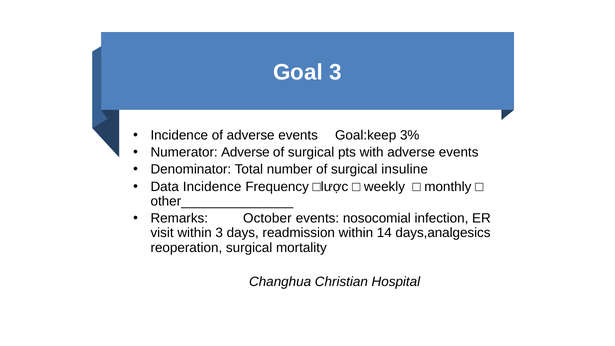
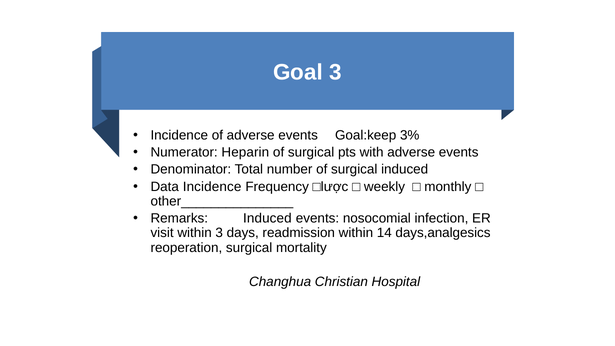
Numerator Adverse: Adverse -> Heparin
surgical insuline: insuline -> induced
Remarks October: October -> Induced
